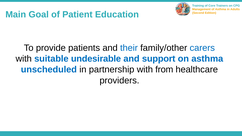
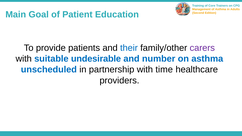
carers colour: blue -> purple
support: support -> number
from: from -> time
